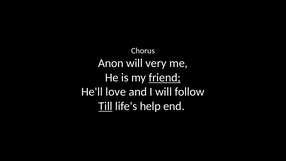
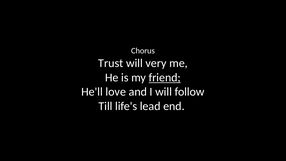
Anon: Anon -> Trust
Till underline: present -> none
help: help -> lead
